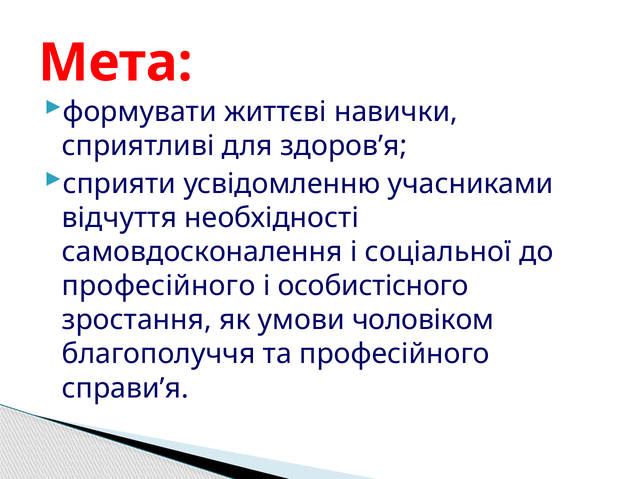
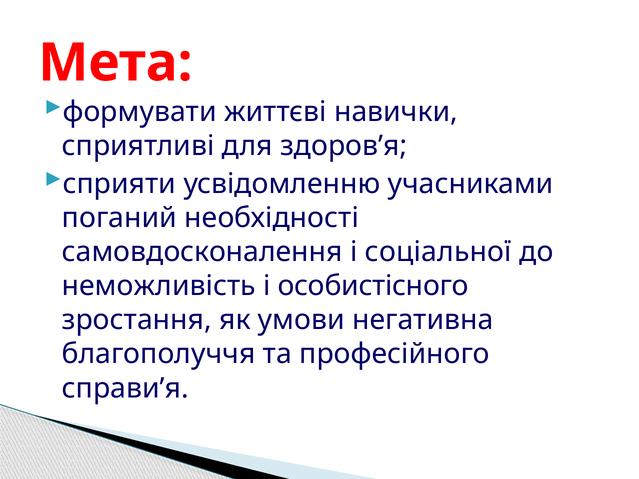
відчуття: відчуття -> поганий
професійного at (159, 286): професійного -> неможливість
чоловіком: чоловіком -> негативна
